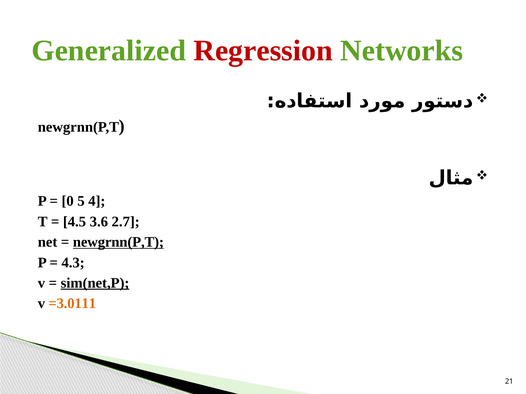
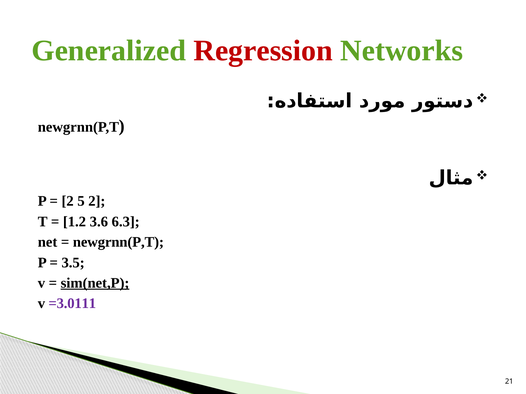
0 at (68, 201): 0 -> 2
5 4: 4 -> 2
4.5: 4.5 -> 1.2
2.7: 2.7 -> 6.3
newgrnn(P,T at (118, 242) underline: present -> none
4.3: 4.3 -> 3.5
=3.0111 colour: orange -> purple
